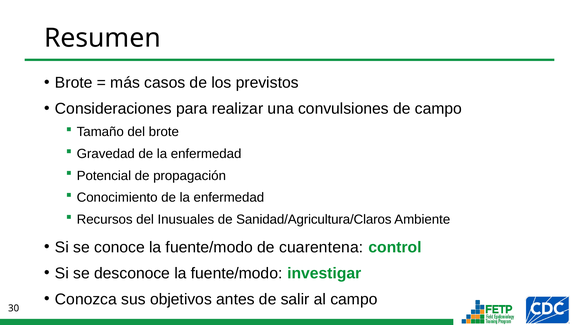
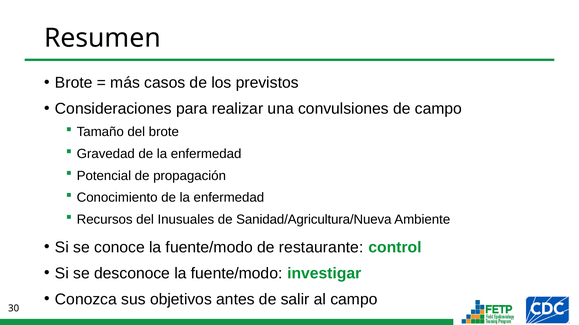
Sanidad/Agricultura/Claros: Sanidad/Agricultura/Claros -> Sanidad/Agricultura/Nueva
cuarentena: cuarentena -> restaurante
